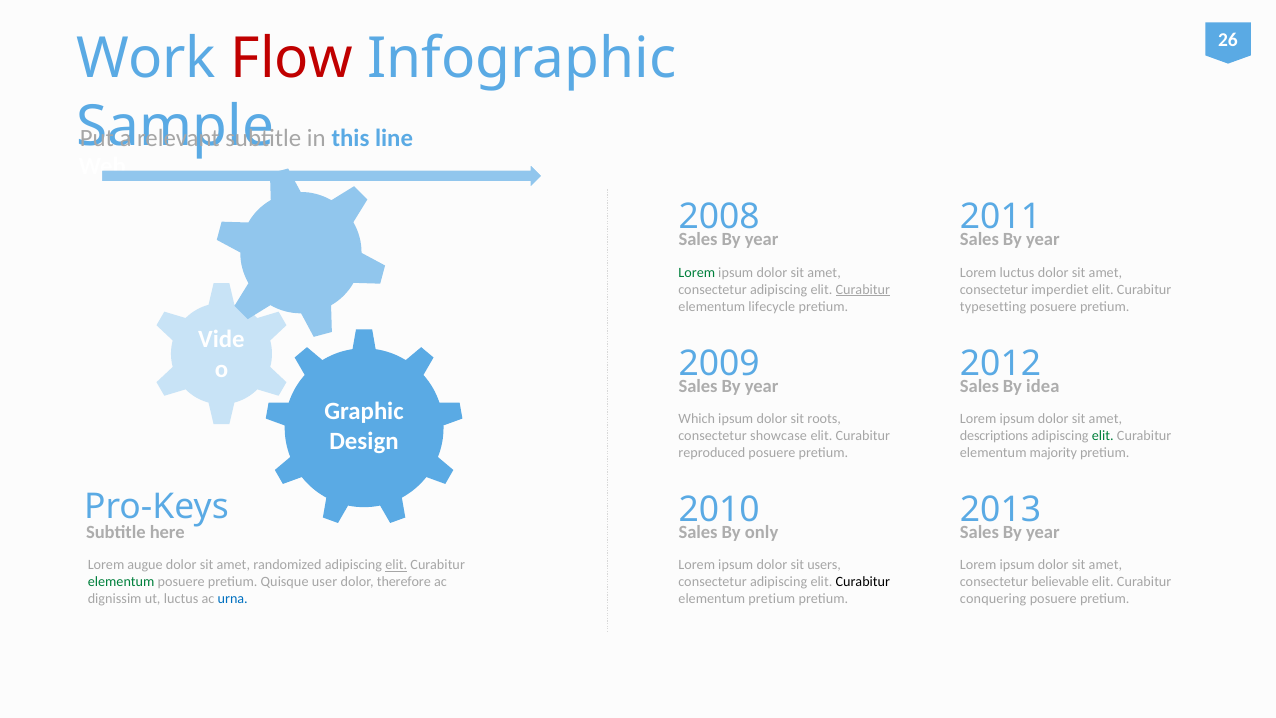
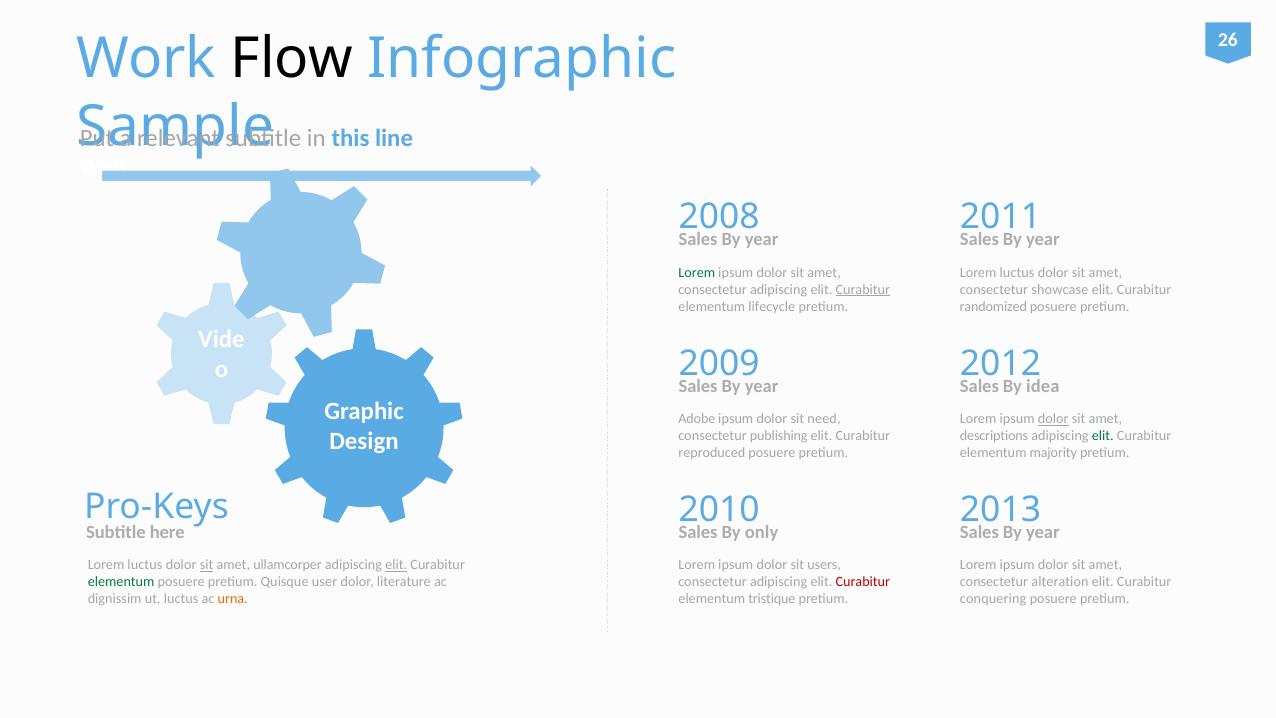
Flow colour: red -> black
imperdiet: imperdiet -> showcase
typesetting: typesetting -> randomized
Which: Which -> Adobe
roots: roots -> need
dolor at (1053, 419) underline: none -> present
showcase: showcase -> publishing
augue at (145, 565): augue -> luctus
sit at (207, 565) underline: none -> present
randomized: randomized -> ullamcorper
therefore: therefore -> literature
Curabitur at (863, 582) colour: black -> red
believable: believable -> alteration
urna colour: blue -> orange
elementum pretium: pretium -> tristique
